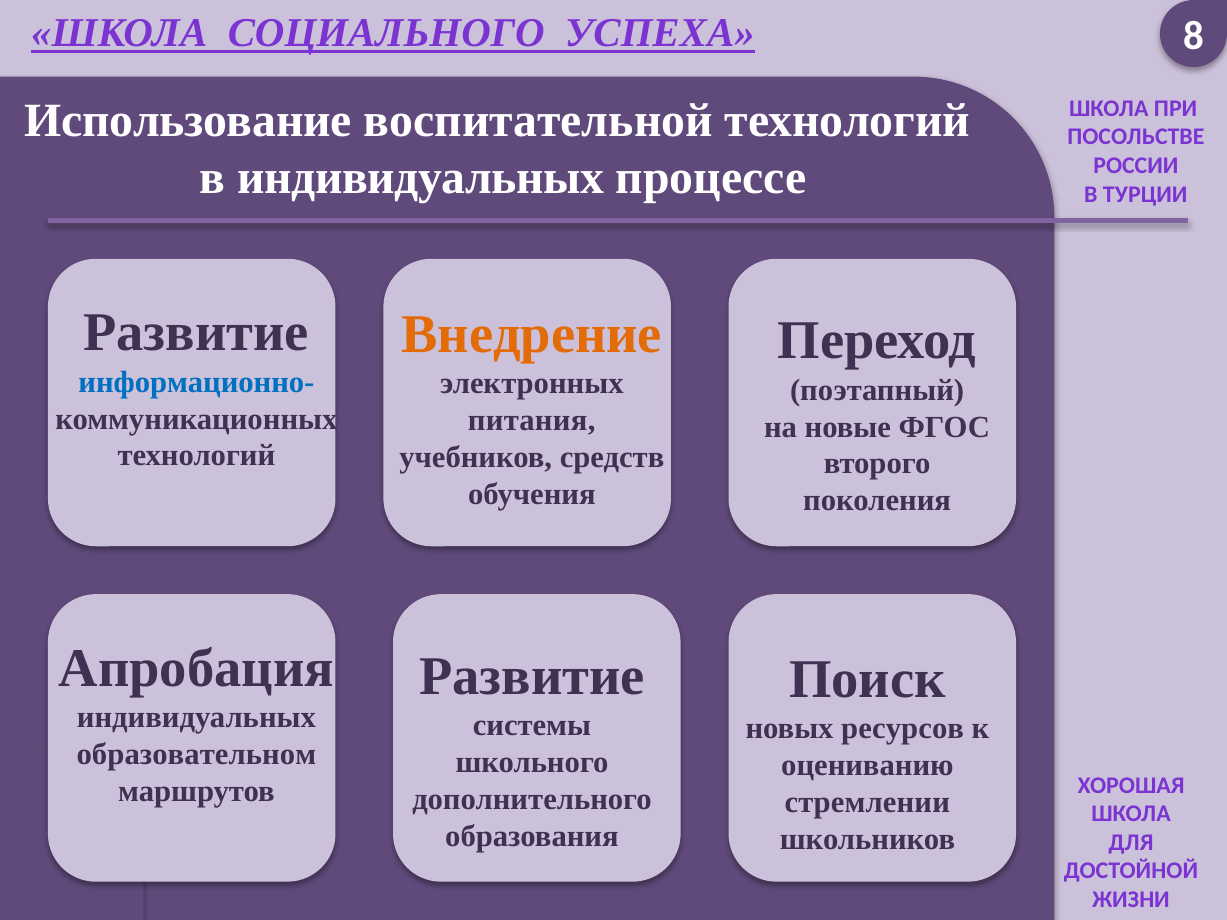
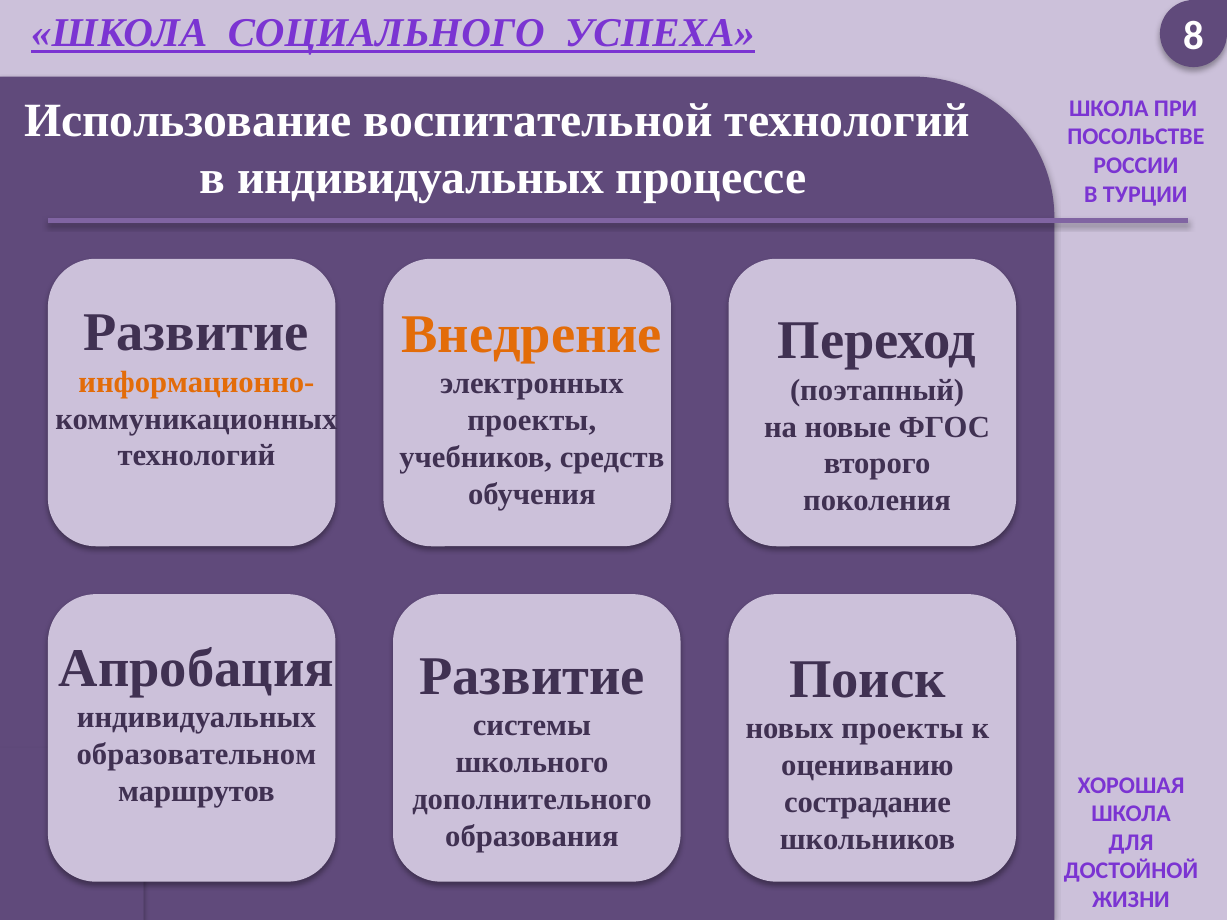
информационно- colour: blue -> orange
питания at (532, 420): питания -> проекты
новых ресурсов: ресурсов -> проекты
стремлении: стремлении -> сострадание
